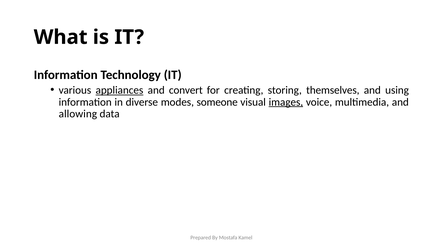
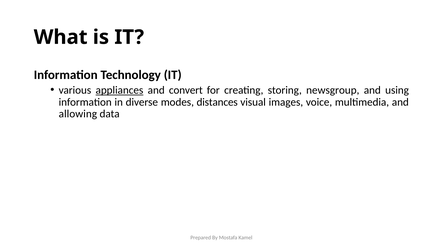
themselves: themselves -> newsgroup
someone: someone -> distances
images underline: present -> none
